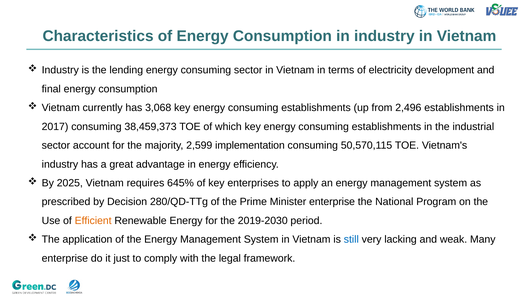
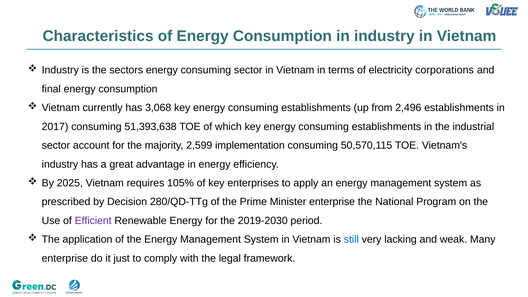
lending: lending -> sectors
development: development -> corporations
38,459,373: 38,459,373 -> 51,393,638
645%: 645% -> 105%
Efficient colour: orange -> purple
